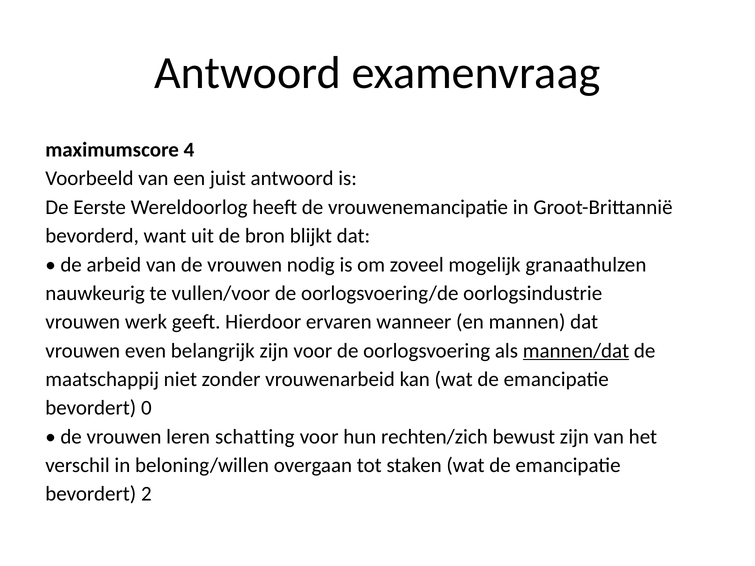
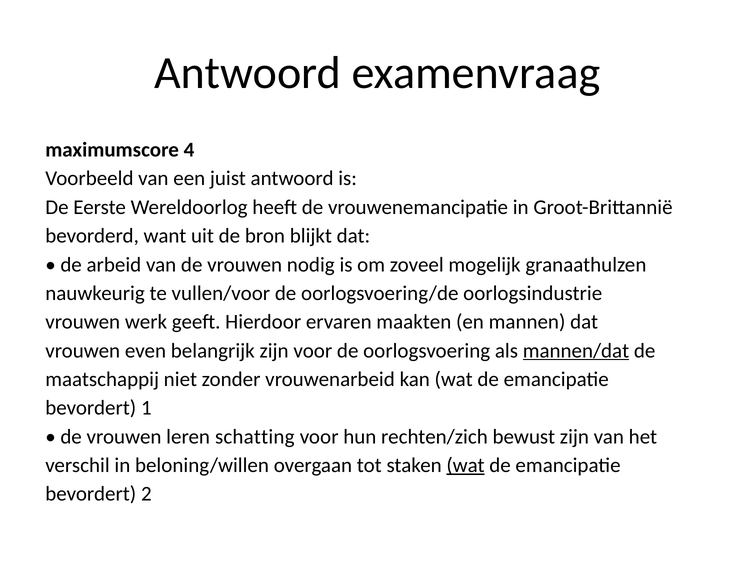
wanneer: wanneer -> maakten
0: 0 -> 1
wat at (466, 465) underline: none -> present
